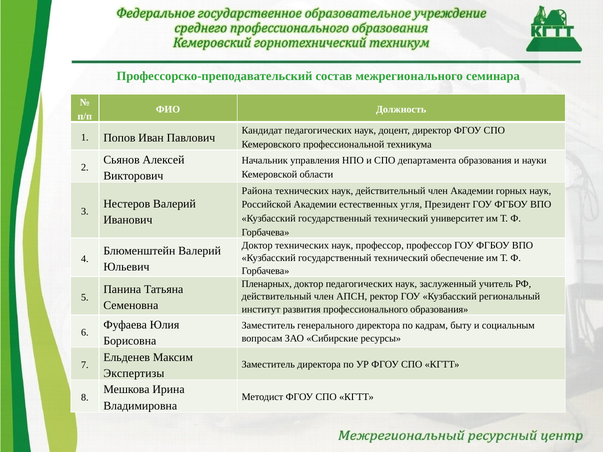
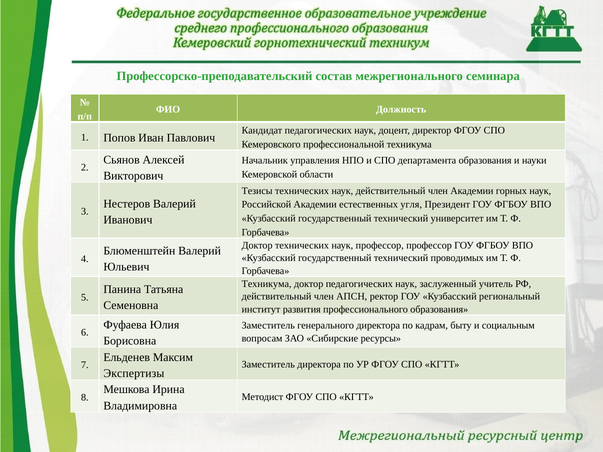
Района: Района -> Тезисы
обеспечение: обеспечение -> проводимых
Пленарных at (267, 284): Пленарных -> Техникума
